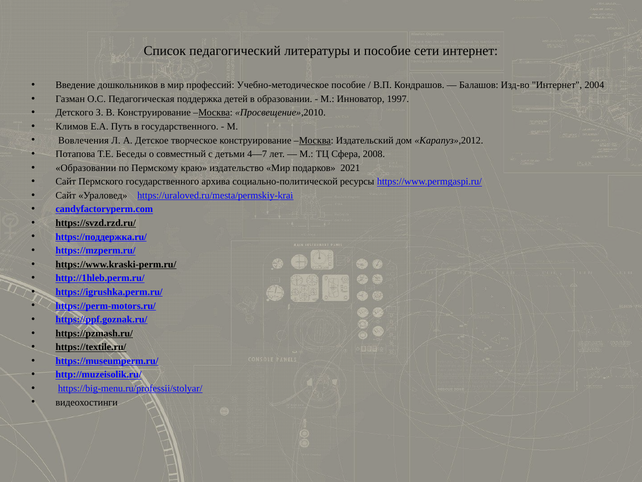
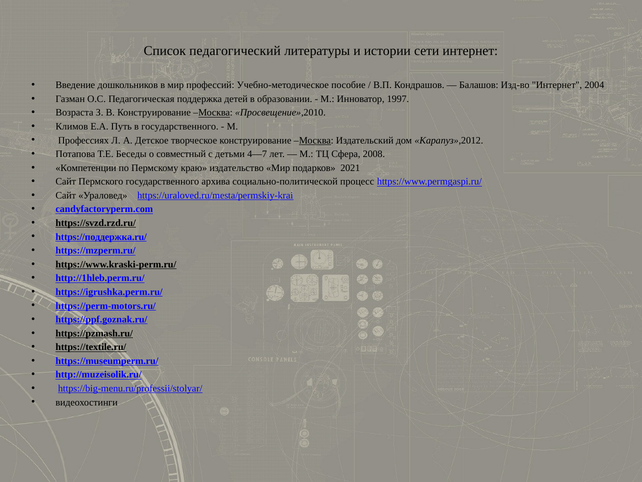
и пособие: пособие -> истории
Детского: Детского -> Возраста
Вовлечения: Вовлечения -> Профессиях
Образовании at (86, 168): Образовании -> Компетенции
ресурсы: ресурсы -> процесс
